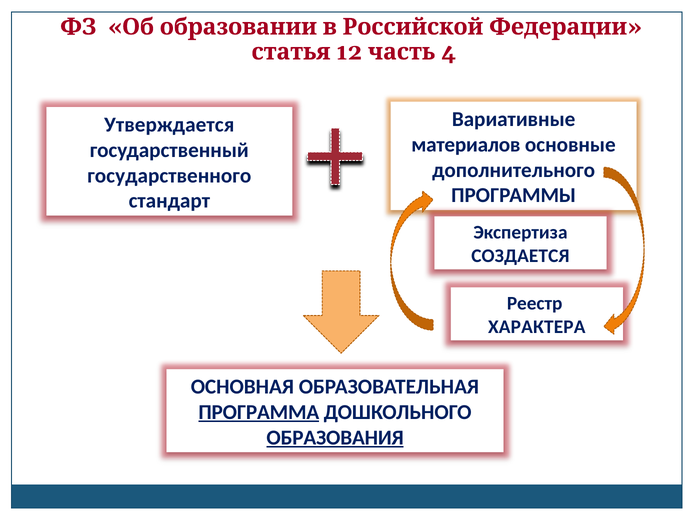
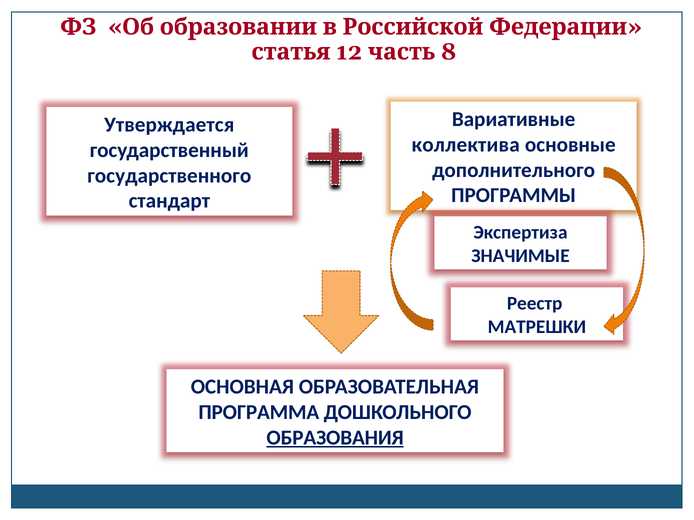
4: 4 -> 8
материалов: материалов -> коллектива
СОЗДАЕТСЯ: СОЗДАЕТСЯ -> ЗНАЧИМЫЕ
ХАРАКТЕРА: ХАРАКТЕРА -> МАТРЕШКИ
ПРОГРАММА underline: present -> none
